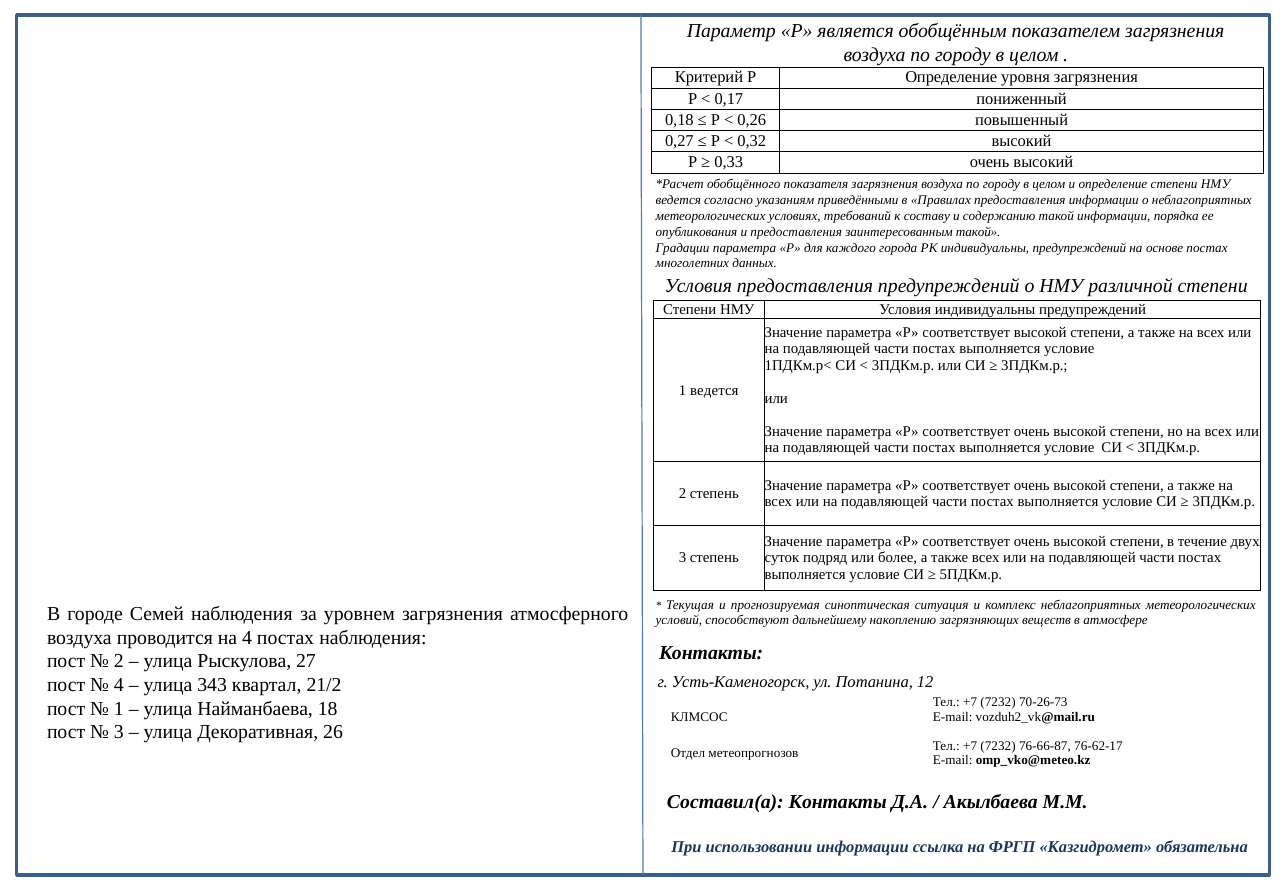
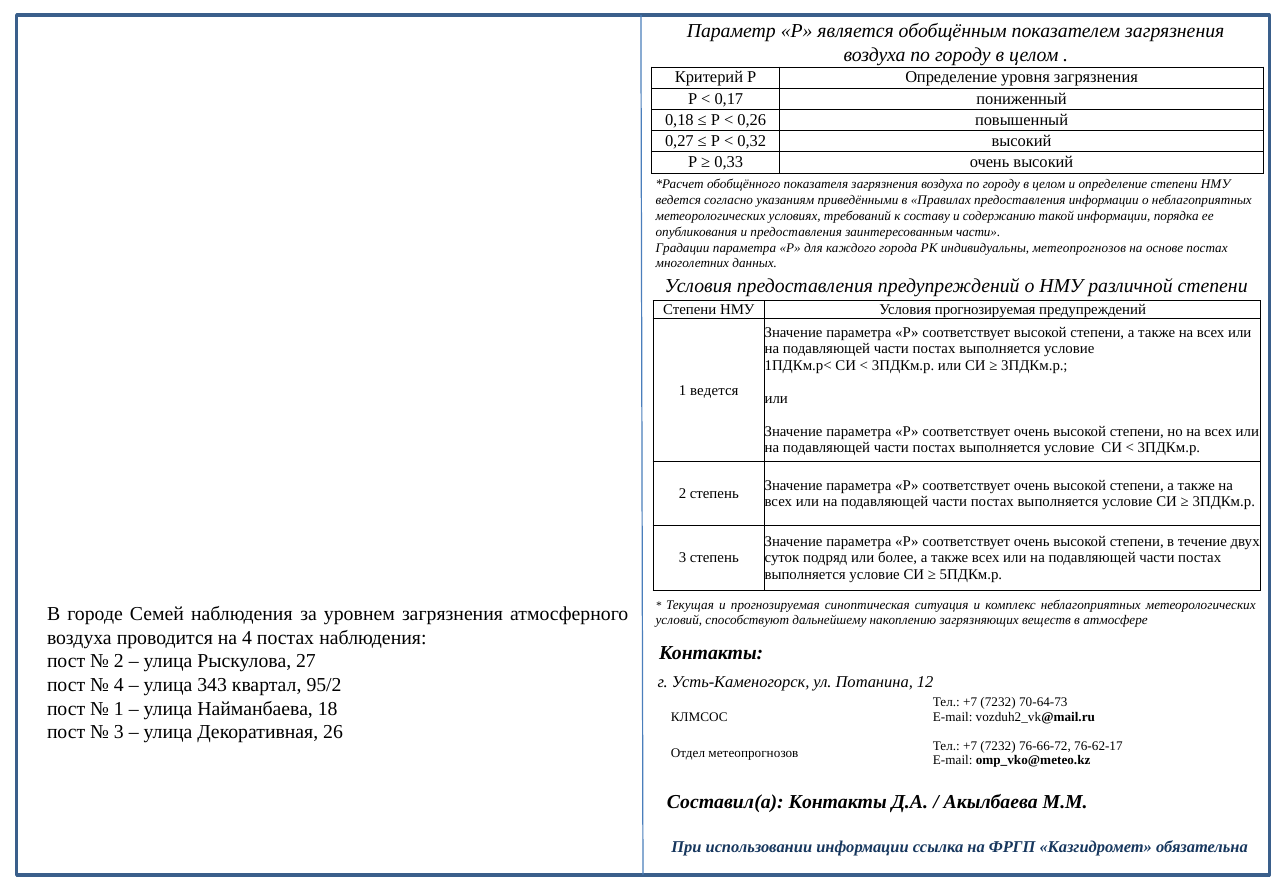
заинтересованным такой: такой -> части
РК индивидуальны предупреждений: предупреждений -> метеопрогнозов
Условия индивидуальны: индивидуальны -> прогнозируемая
21/2: 21/2 -> 95/2
70-26-73: 70-26-73 -> 70-64-73
76-66-87: 76-66-87 -> 76-66-72
